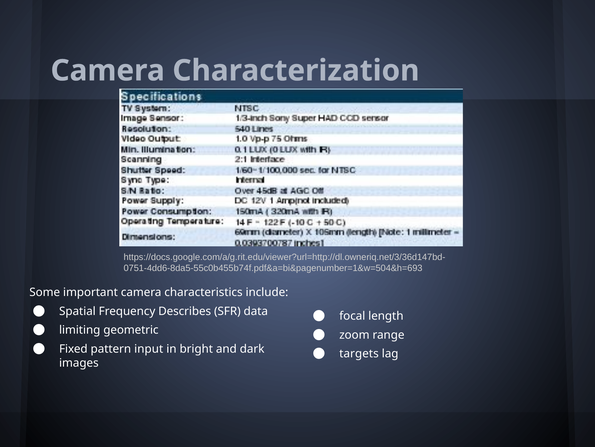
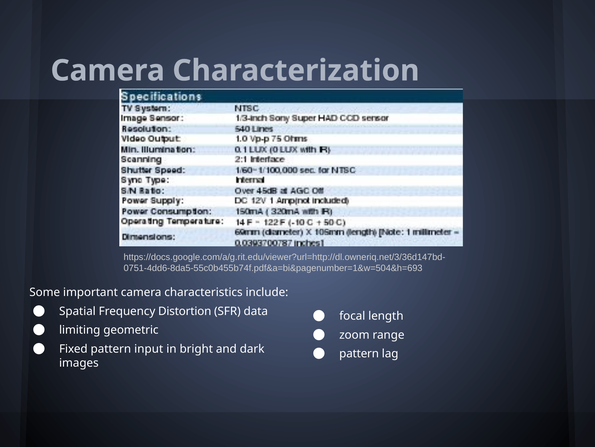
Describes: Describes -> Distortion
targets at (359, 353): targets -> pattern
